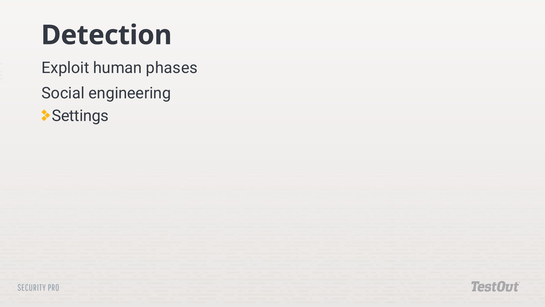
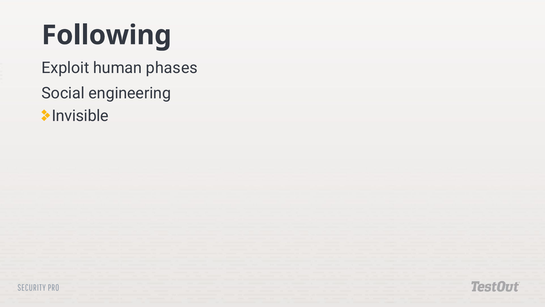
Detection: Detection -> Following
Settings: Settings -> Invisible
